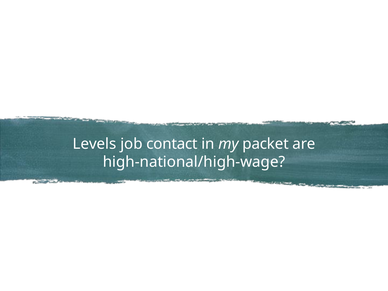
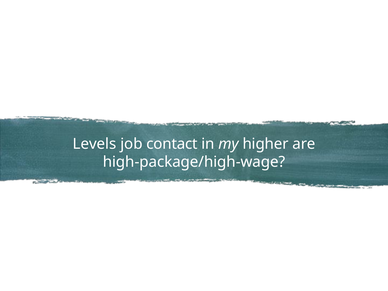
packet: packet -> higher
high-national/high-wage: high-national/high-wage -> high-package/high-wage
